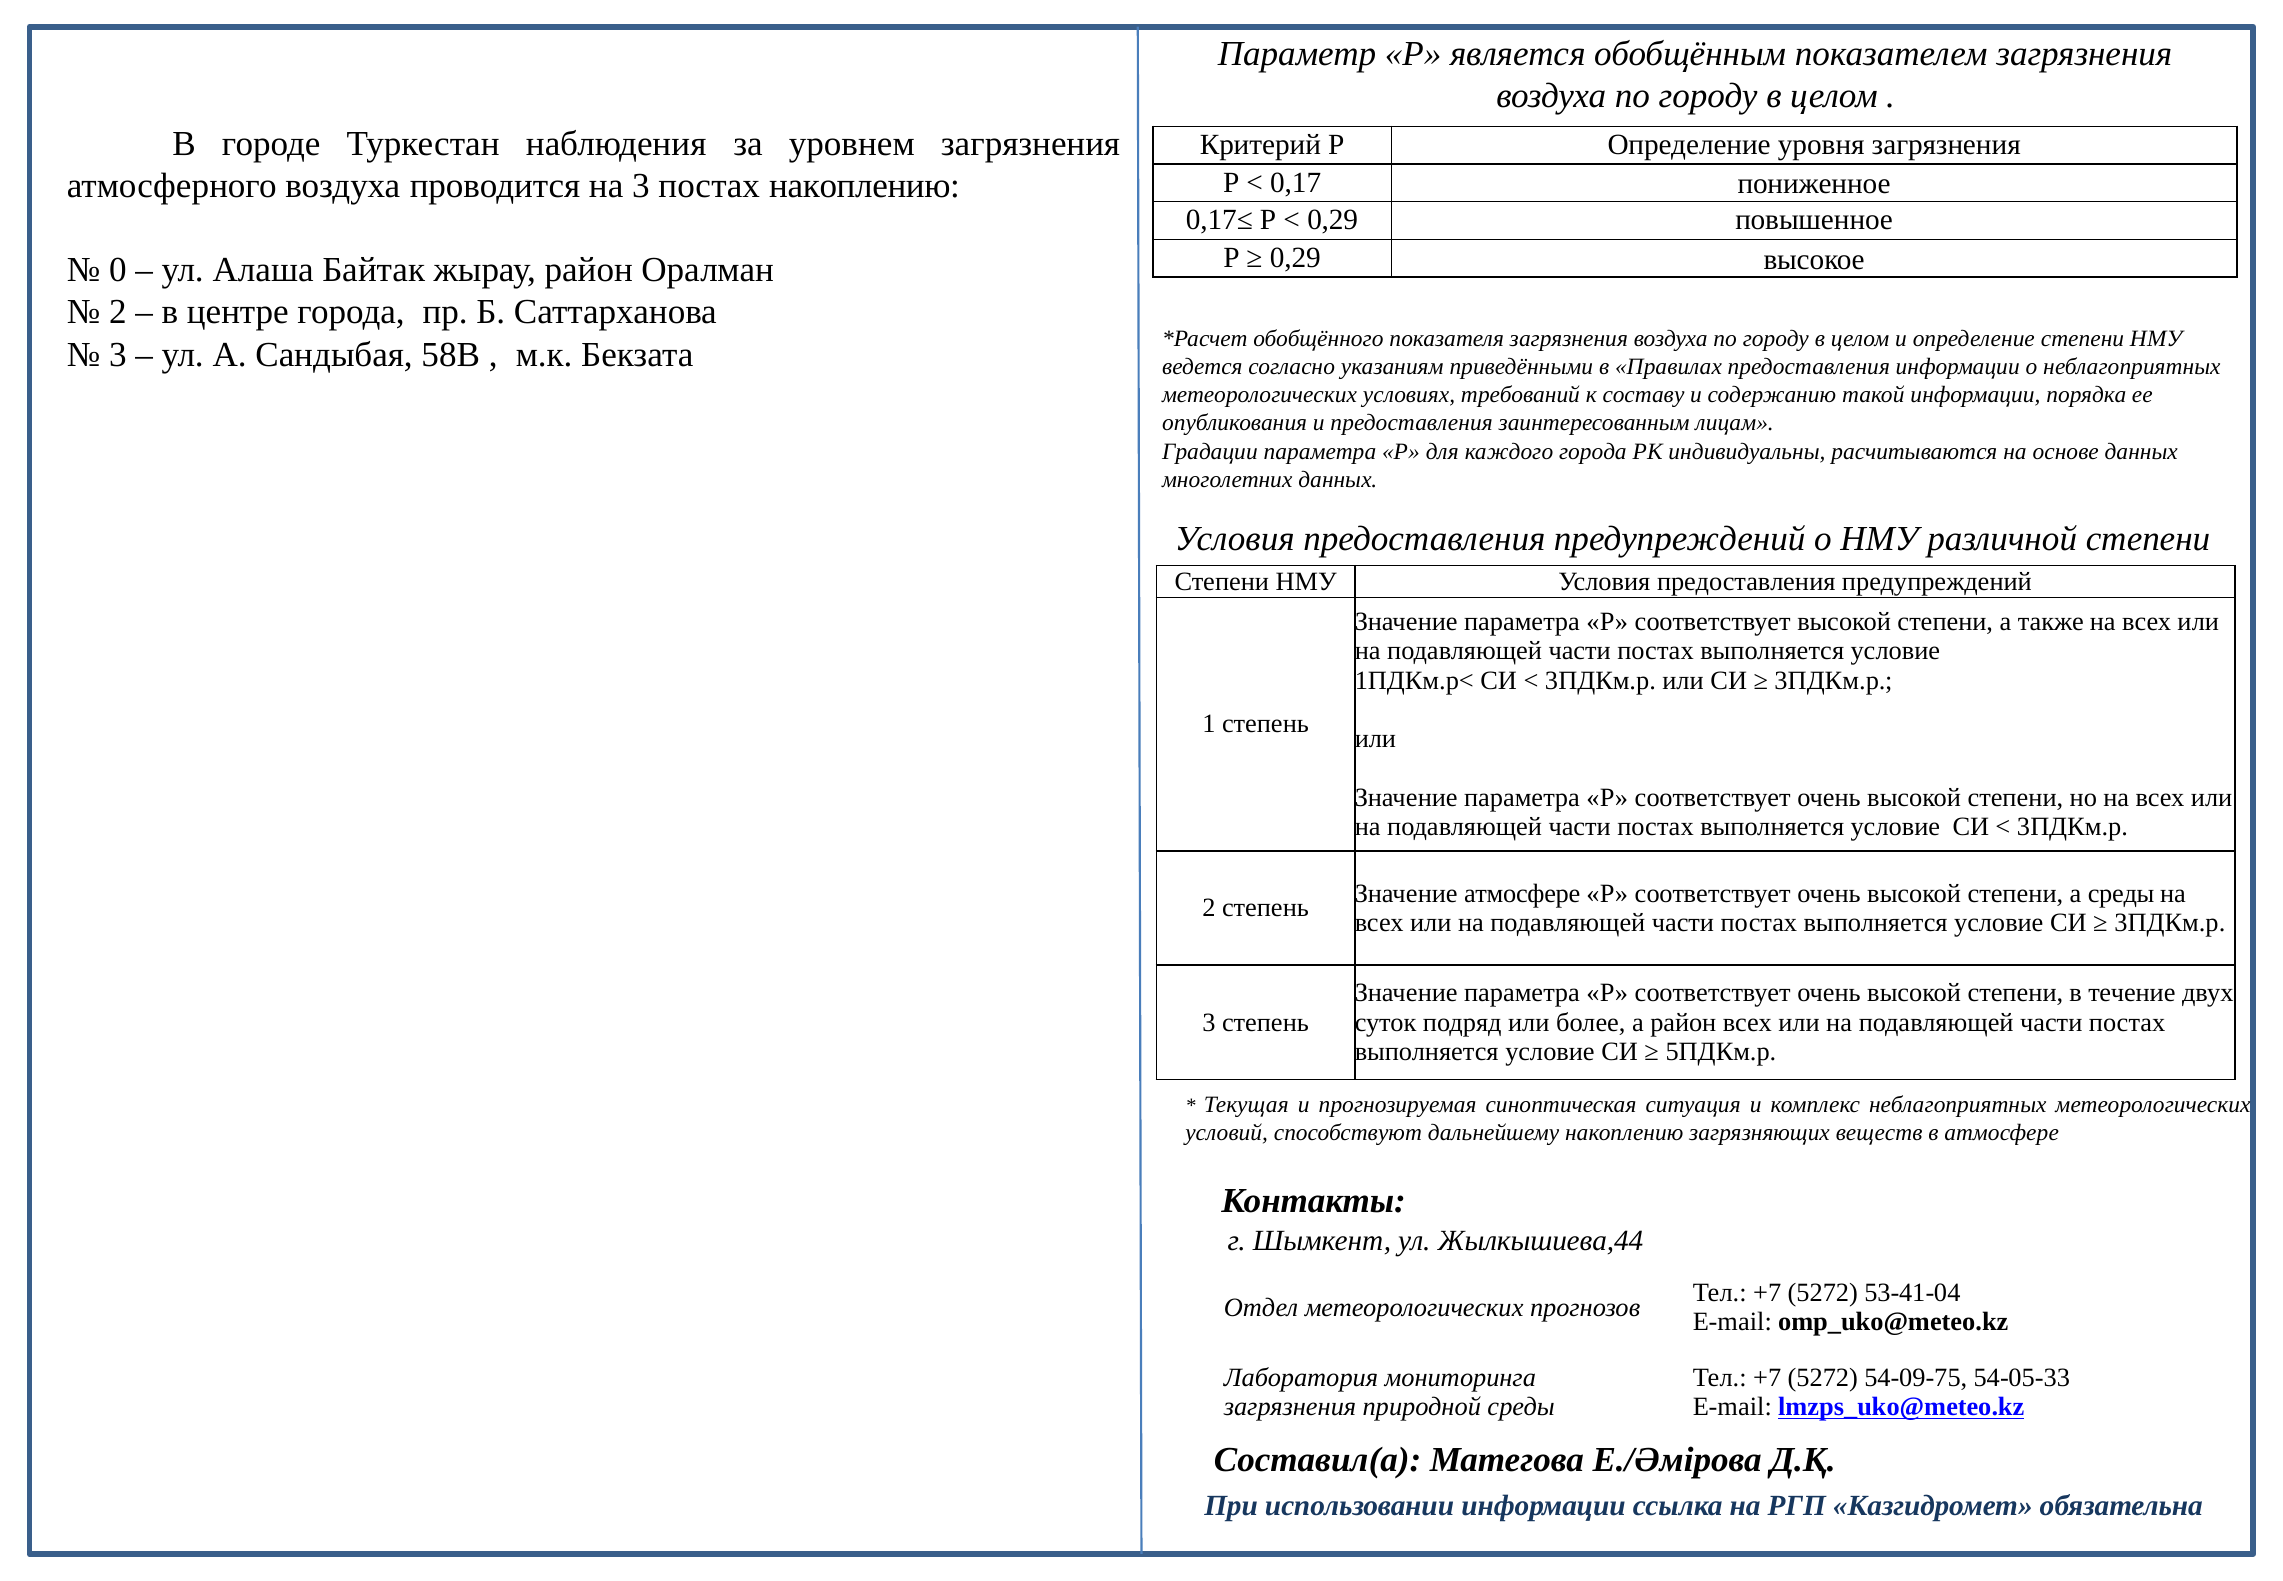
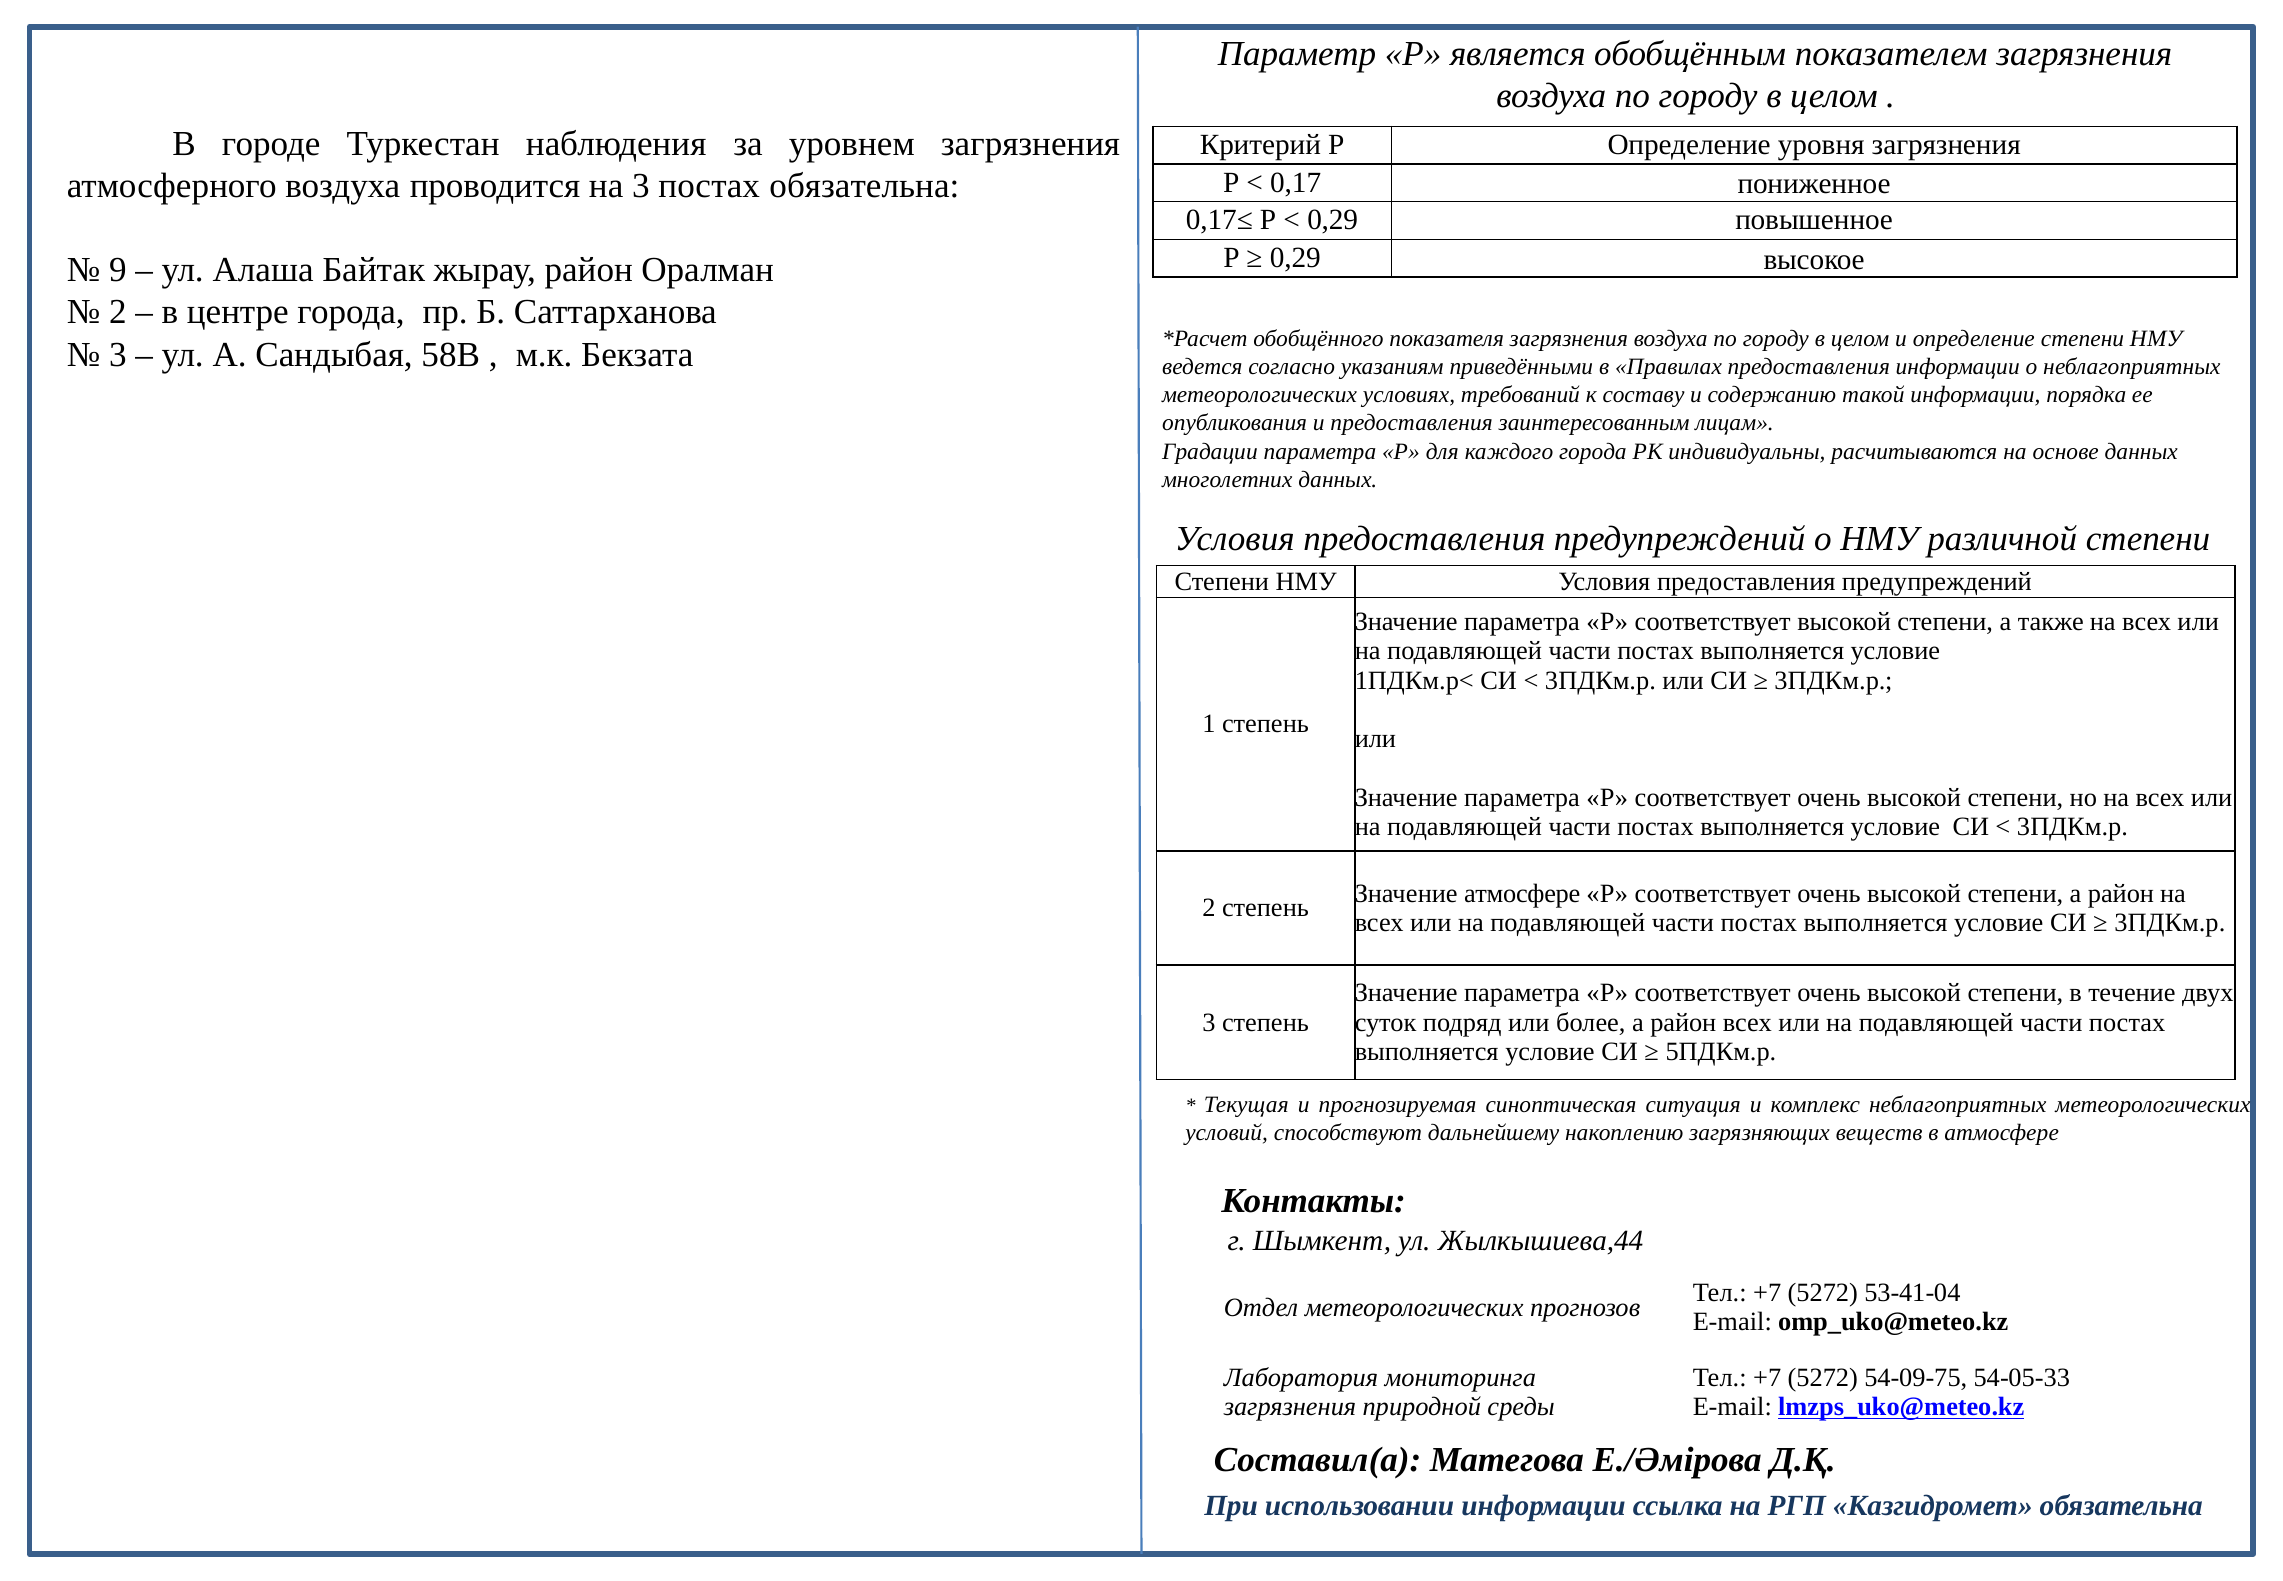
постах накоплению: накоплению -> обязательна
0: 0 -> 9
степени а среды: среды -> район
